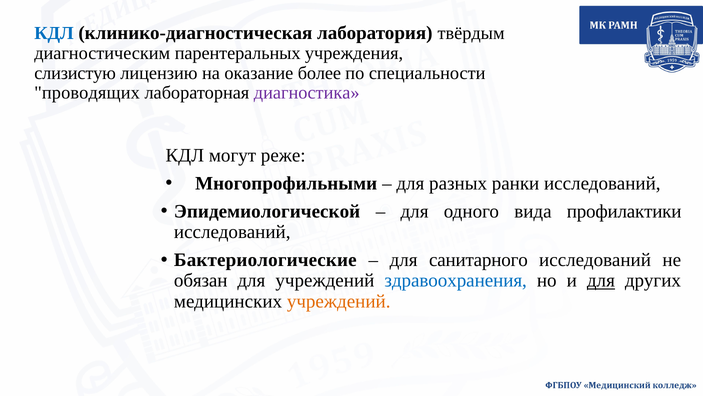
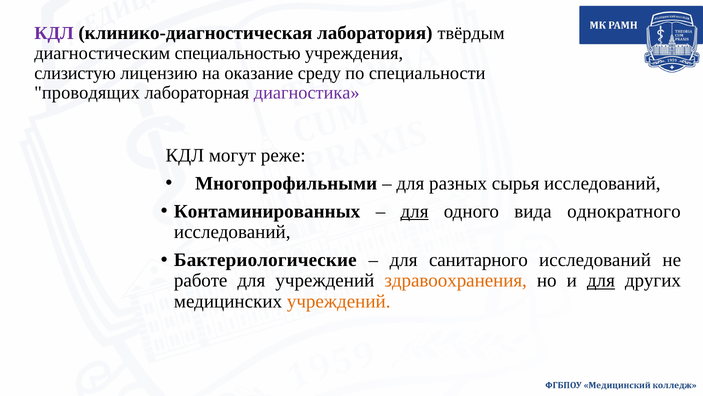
КДЛ at (54, 33) colour: blue -> purple
парентеральных: парентеральных -> специальностью
более: более -> среду
ранки: ранки -> сырья
Эпидемиологической: Эпидемиологической -> Контаминированных
для at (415, 211) underline: none -> present
профилактики: профилактики -> однократного
обязан: обязан -> работе
здравоохранения colour: blue -> orange
